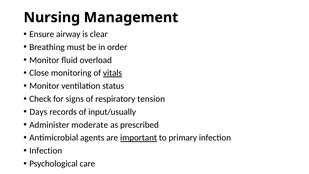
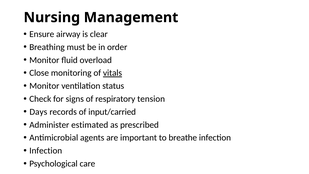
input/usually: input/usually -> input/carried
moderate: moderate -> estimated
important underline: present -> none
primary: primary -> breathe
